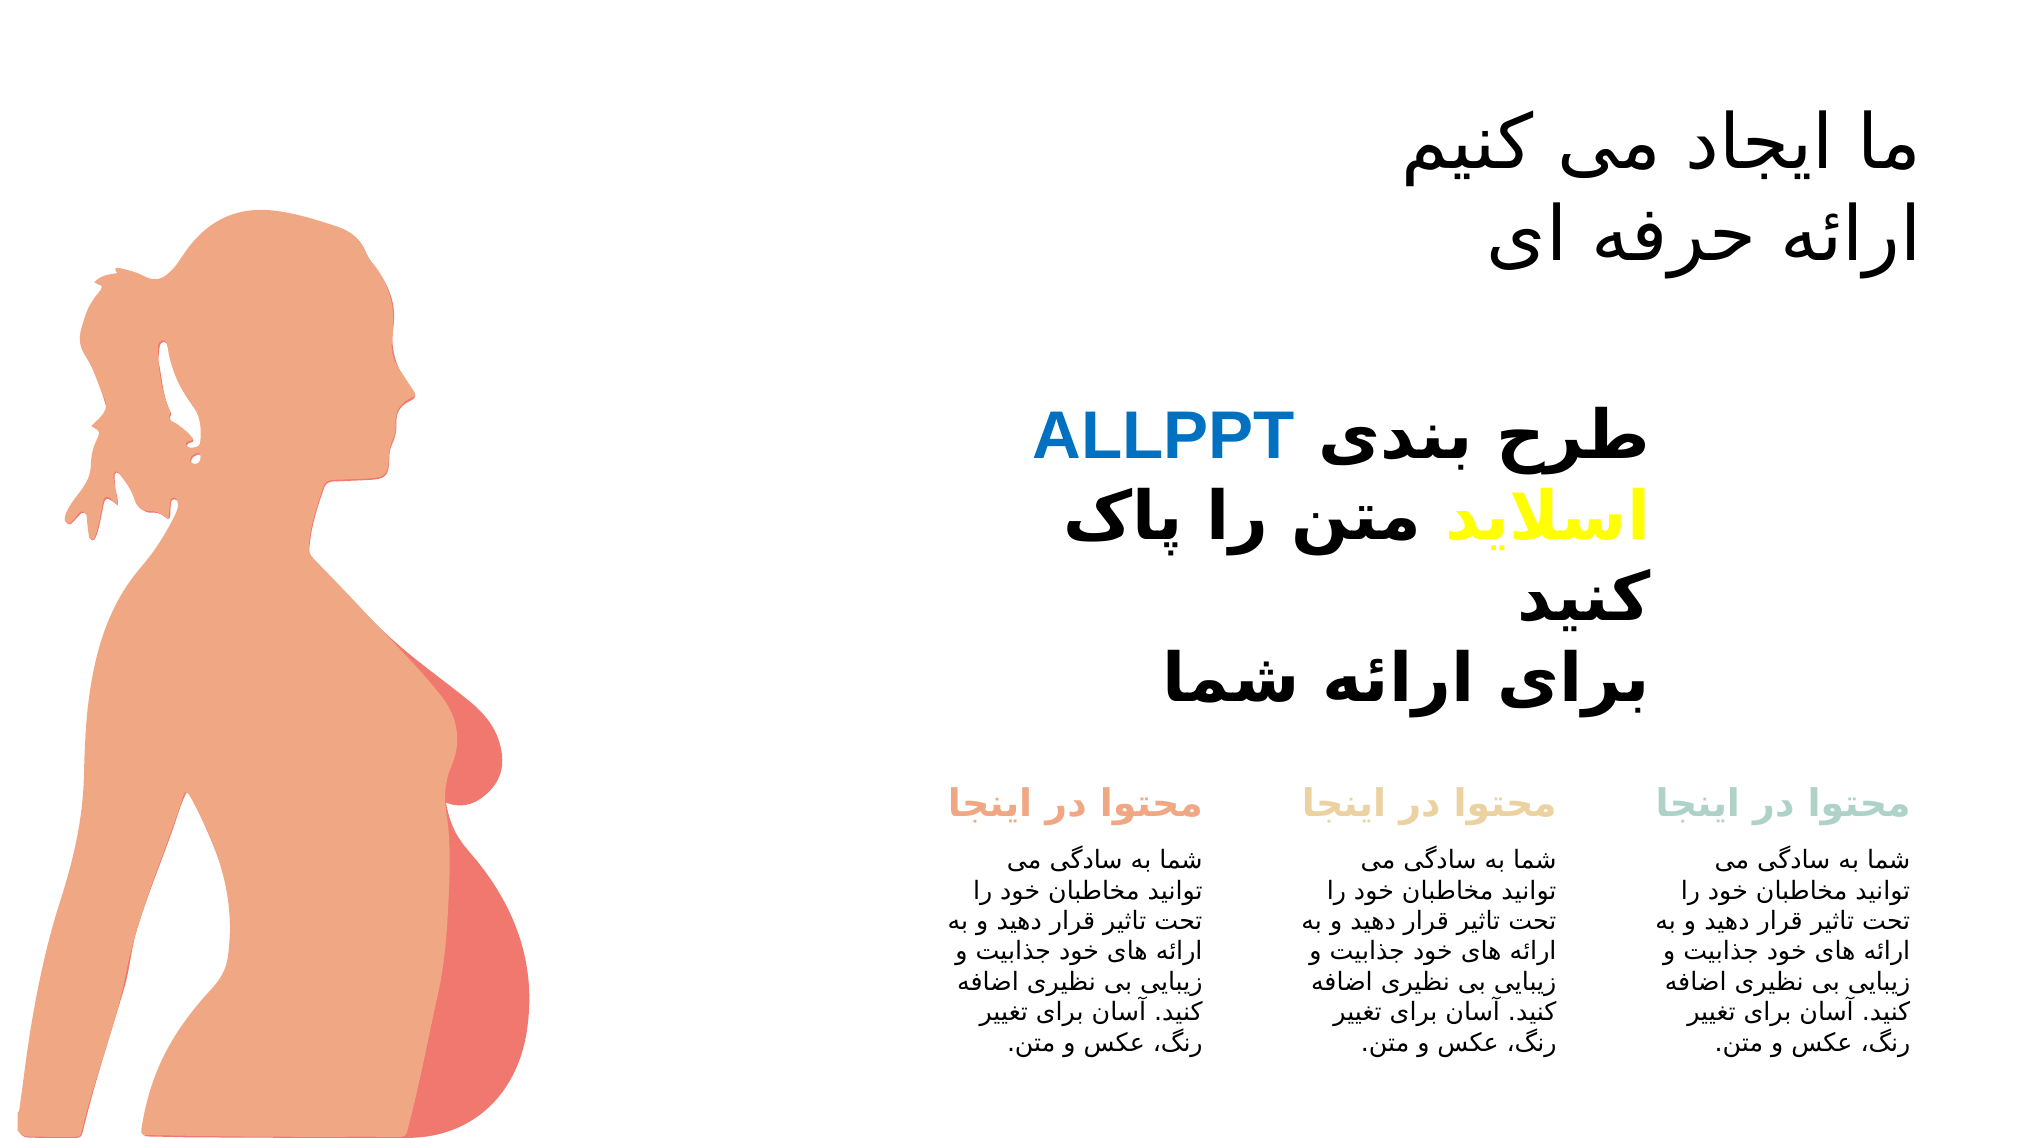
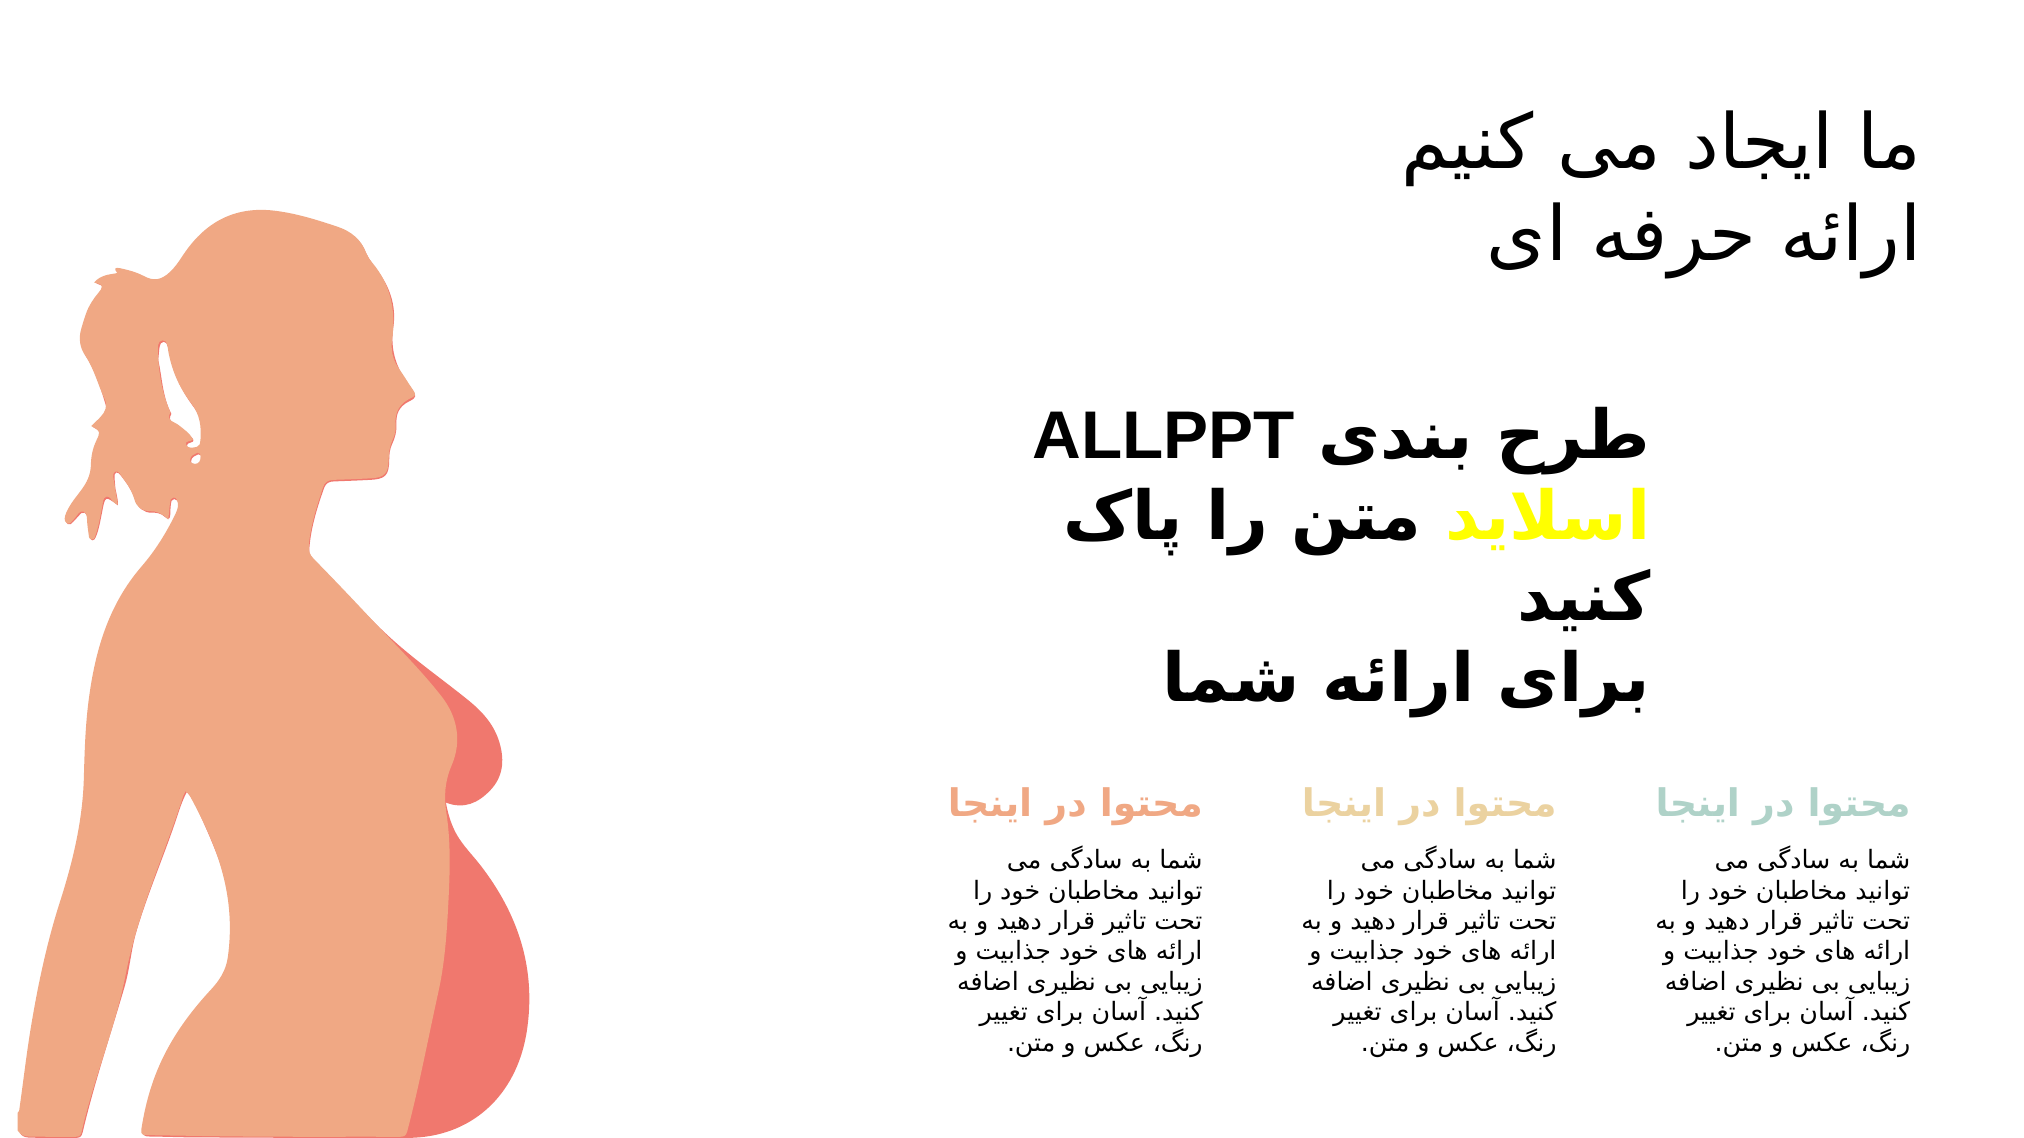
ALLPPT colour: blue -> black
